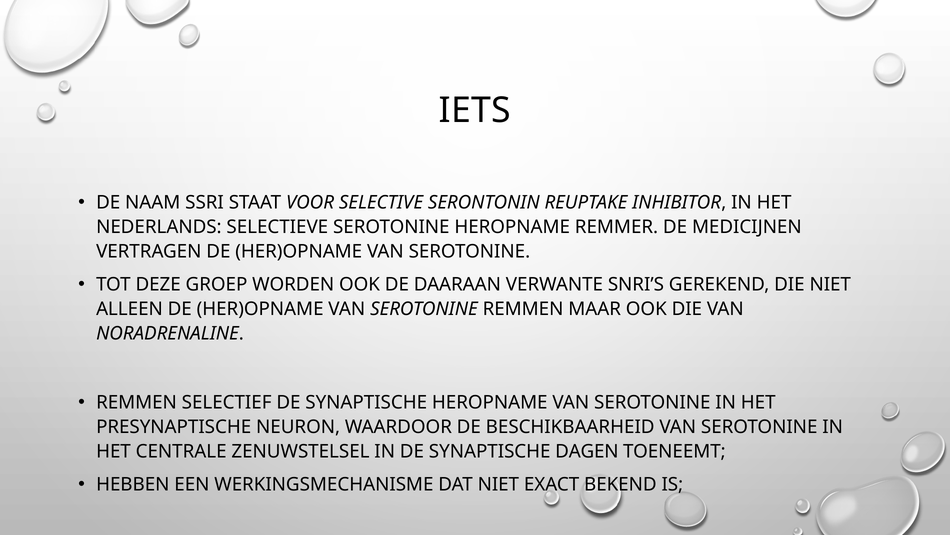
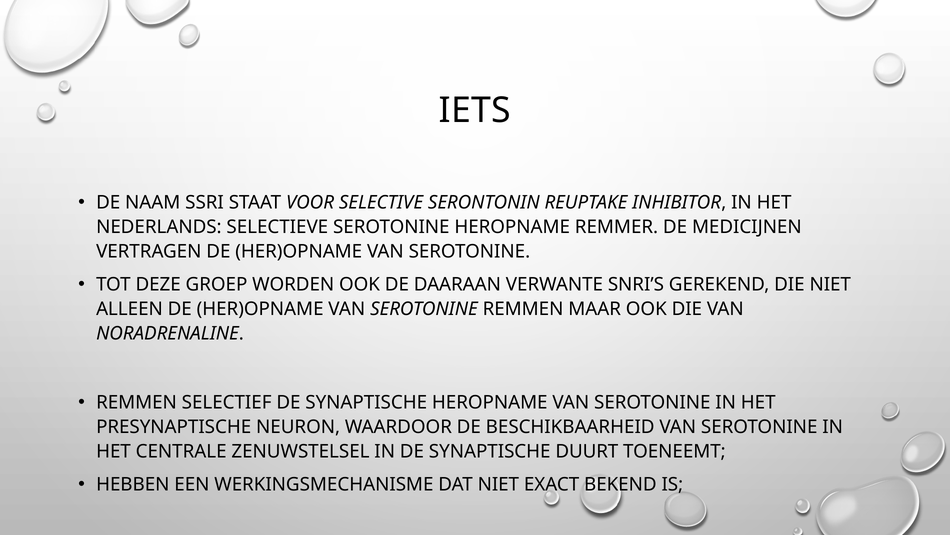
DAGEN: DAGEN -> DUURT
